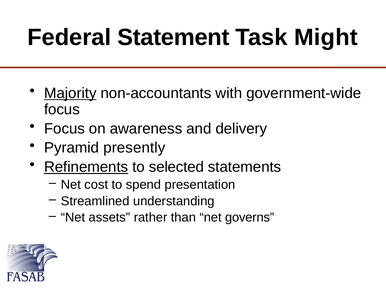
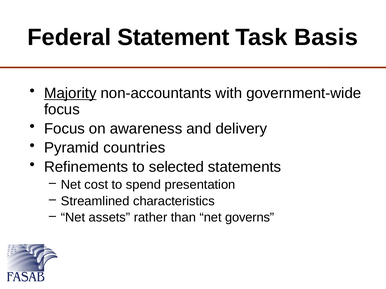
Might: Might -> Basis
presently: presently -> countries
Refinements underline: present -> none
understanding: understanding -> characteristics
